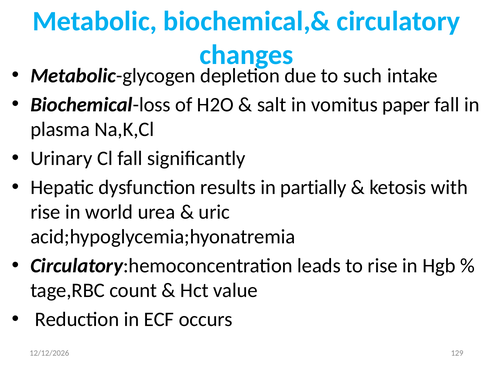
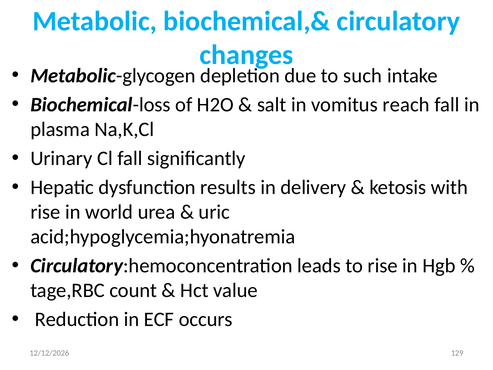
paper: paper -> reach
partially: partially -> delivery
